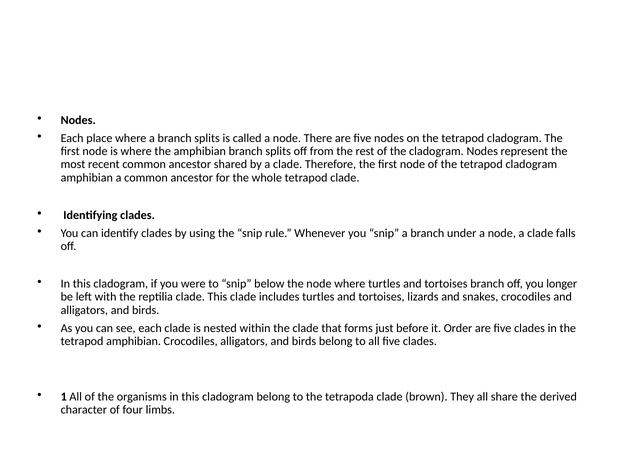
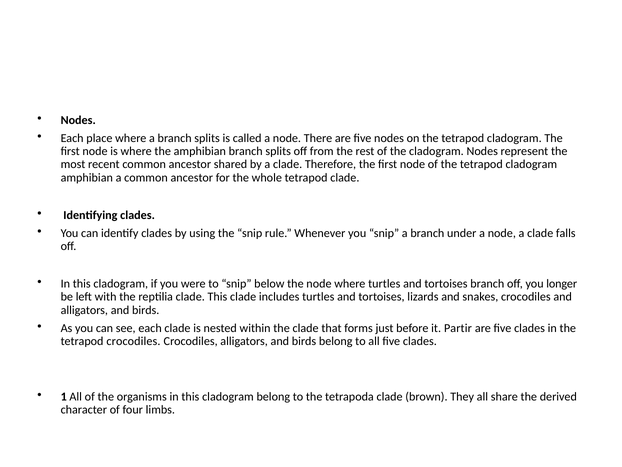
Order: Order -> Partir
tetrapod amphibian: amphibian -> crocodiles
